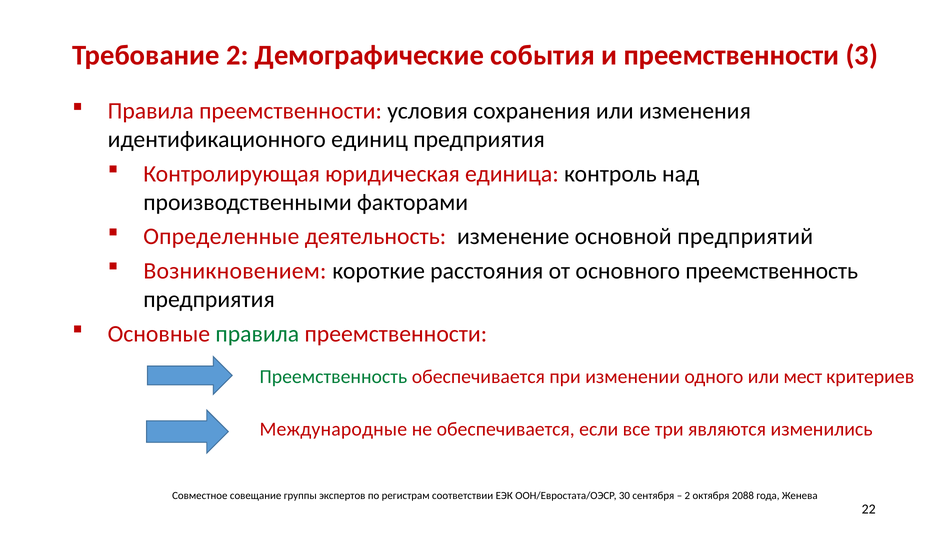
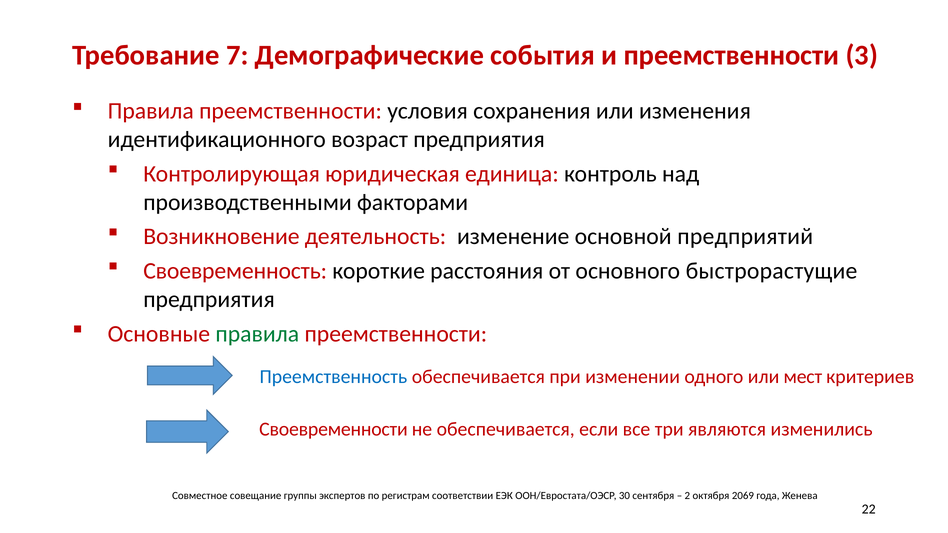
Требование 2: 2 -> 7
единиц: единиц -> возраст
Определенные: Определенные -> Возникновение
Возникновением: Возникновением -> Своевременность
основного преемственность: преемственность -> быстрорастущие
Преемственность at (333, 377) colour: green -> blue
Международные: Международные -> Своевременности
2088: 2088 -> 2069
